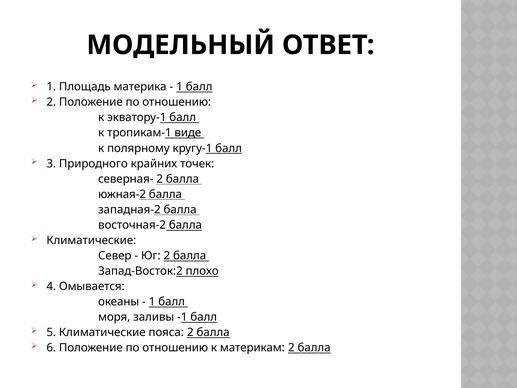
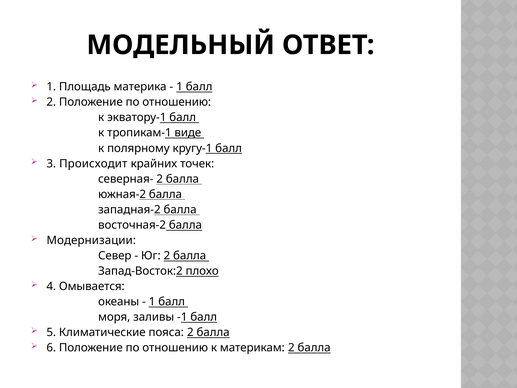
Природного: Природного -> Происходит
Климатические at (91, 240): Климатические -> Модернизации
